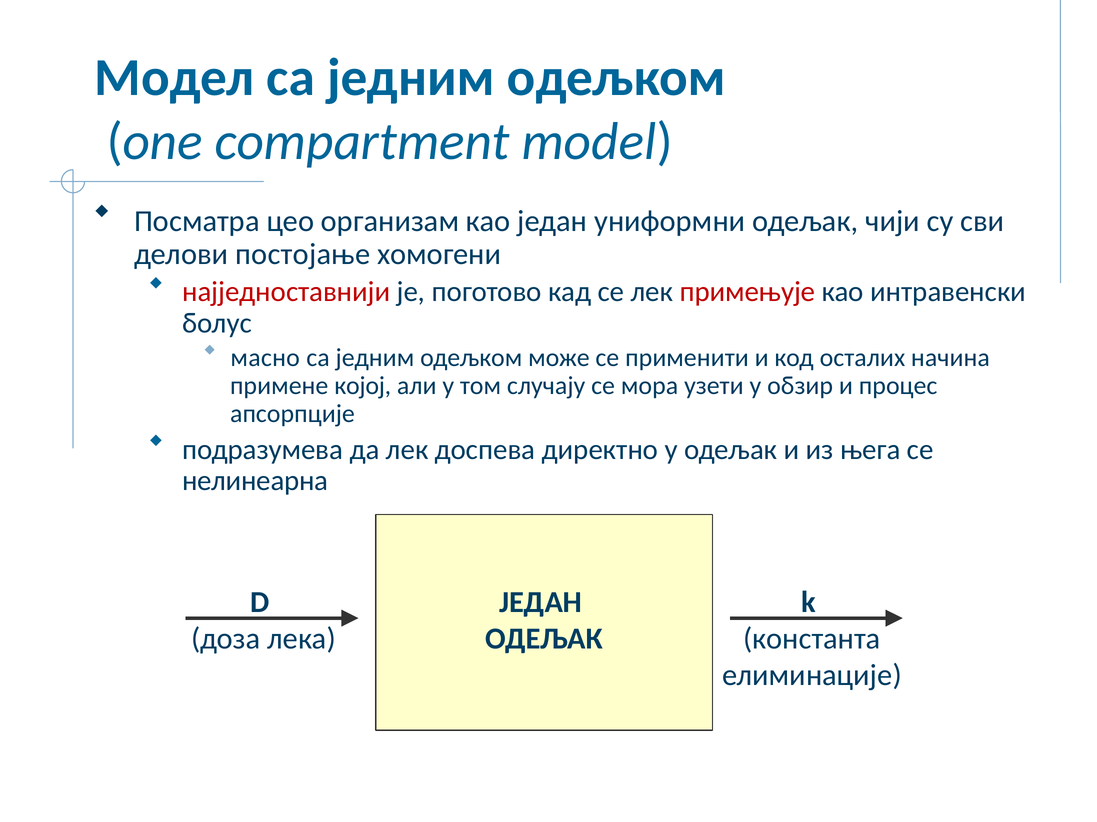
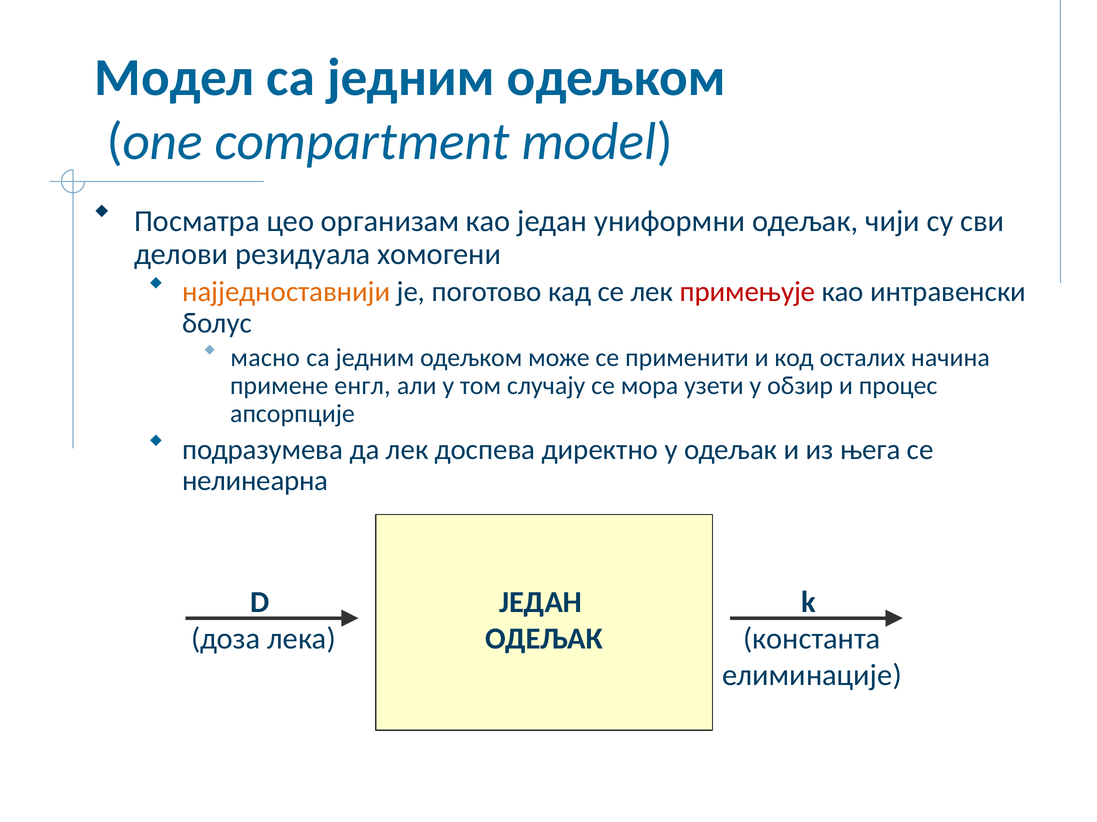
постојање: постојање -> резидуала
најједноставнији colour: red -> orange
којој: којој -> енгл
